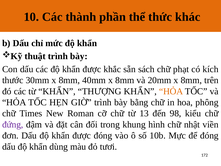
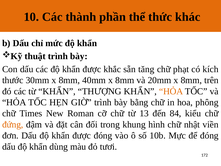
sách: sách -> tăng
98: 98 -> 84
đứng colour: purple -> orange
